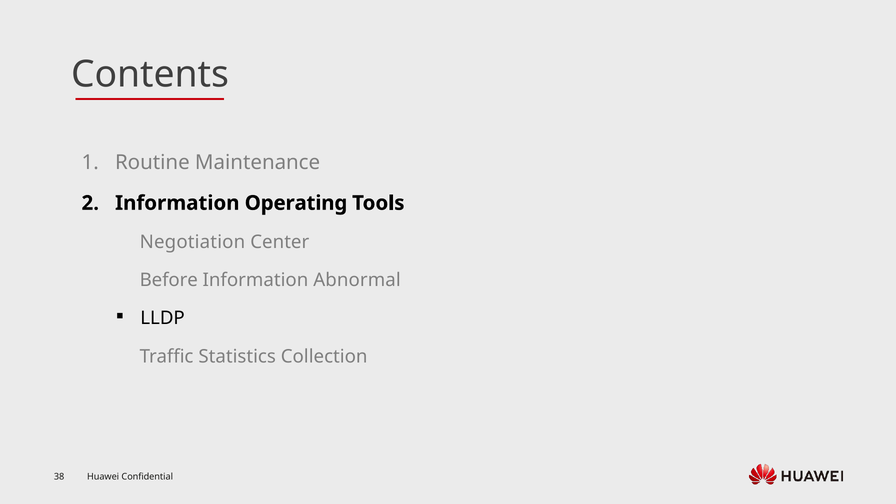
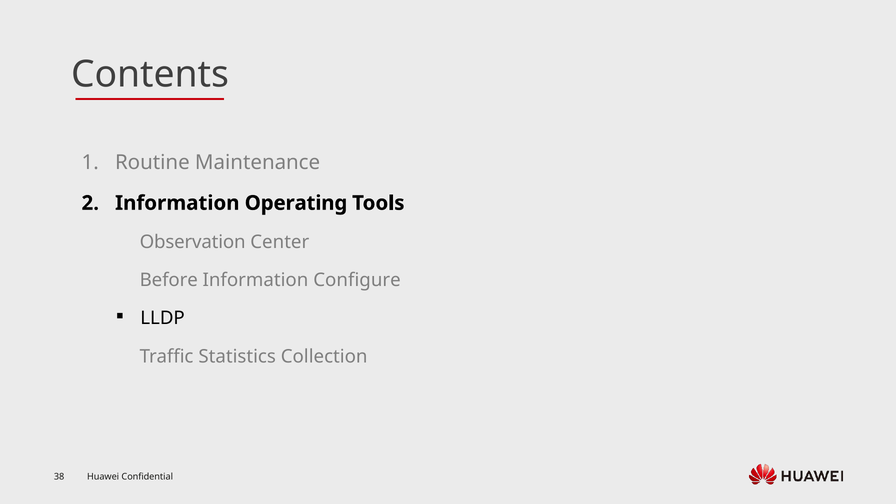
Negotiation: Negotiation -> Observation
Abnormal: Abnormal -> Configure
